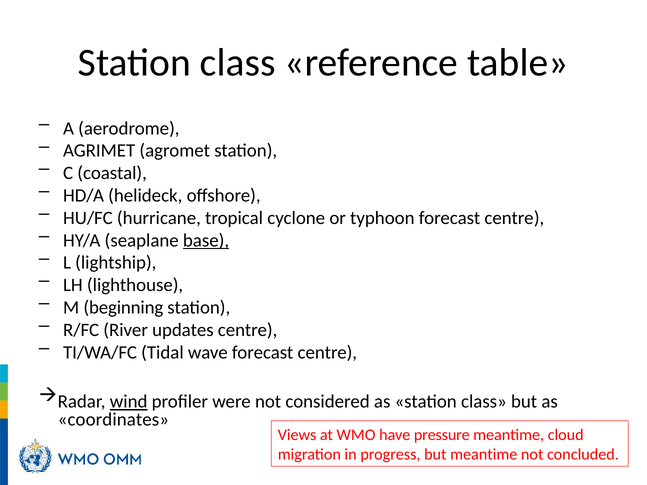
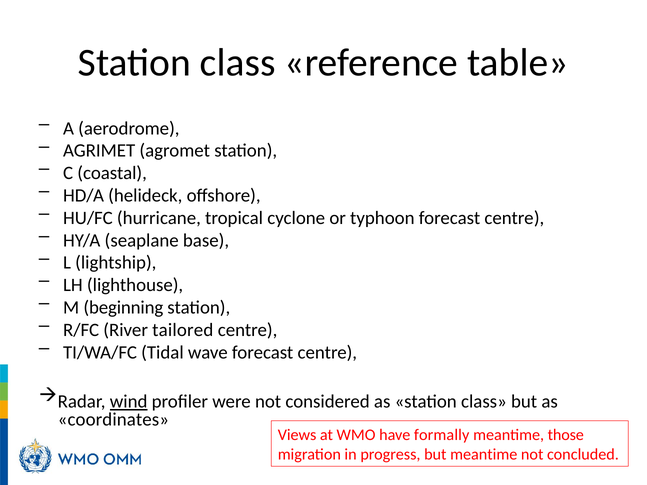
base underline: present -> none
updates: updates -> tailored
pressure: pressure -> formally
cloud: cloud -> those
